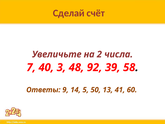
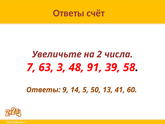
Сделай at (69, 13): Сделай -> Ответы
40: 40 -> 63
92: 92 -> 91
